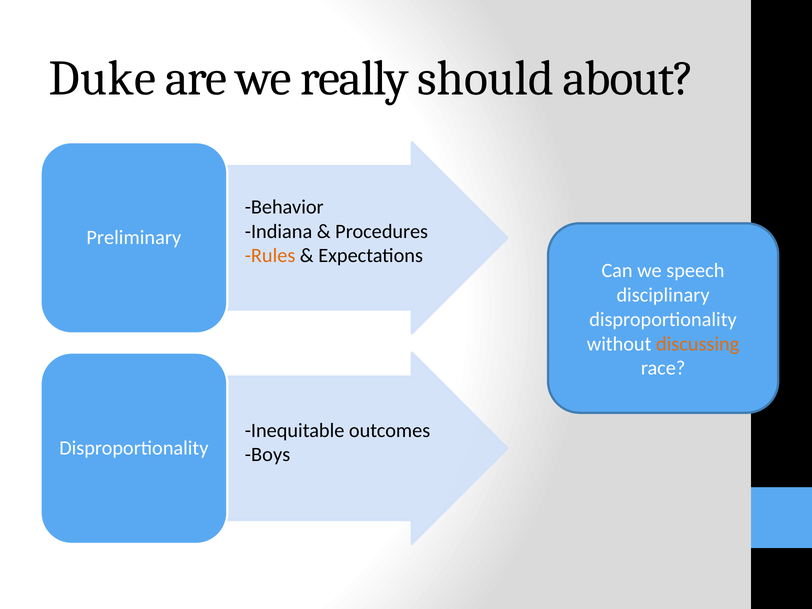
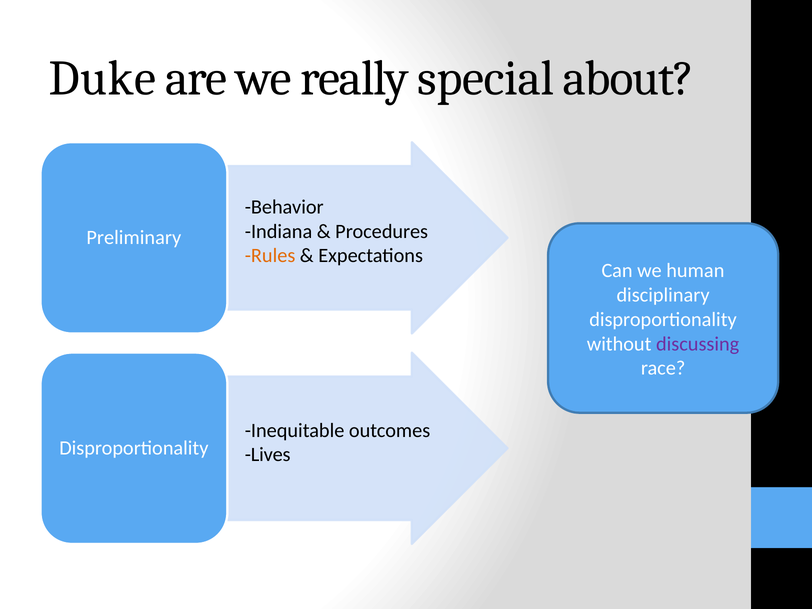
should: should -> special
speech: speech -> human
discussing colour: orange -> purple
Boys: Boys -> Lives
